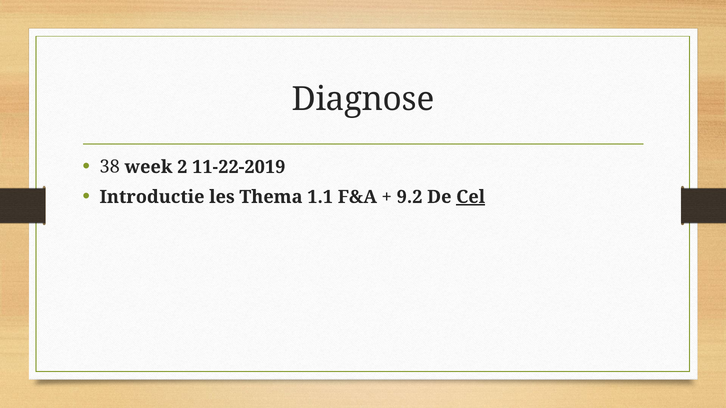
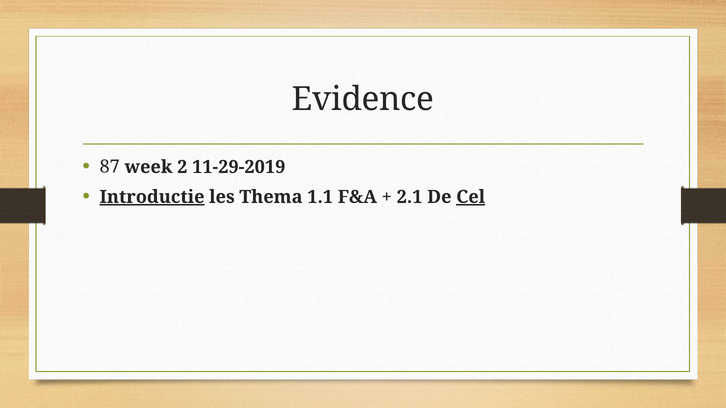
Diagnose: Diagnose -> Evidence
38: 38 -> 87
11-22-2019: 11-22-2019 -> 11-29-2019
Introductie underline: none -> present
9.2: 9.2 -> 2.1
